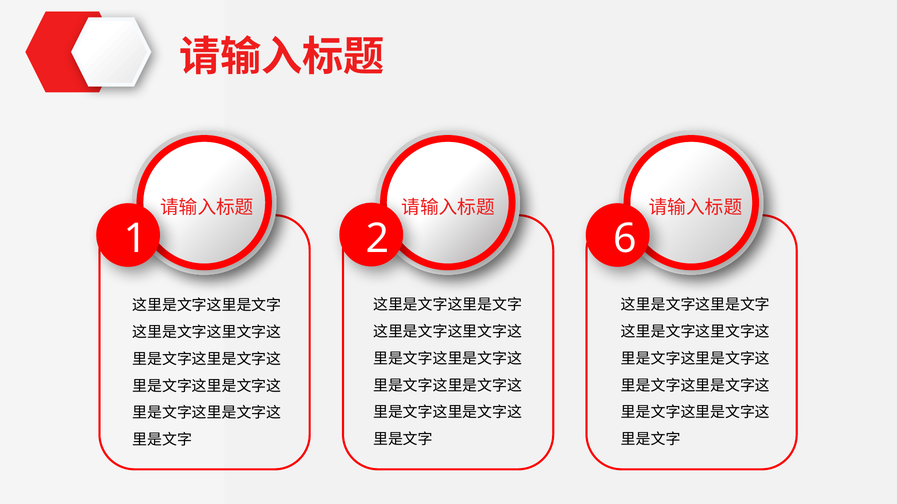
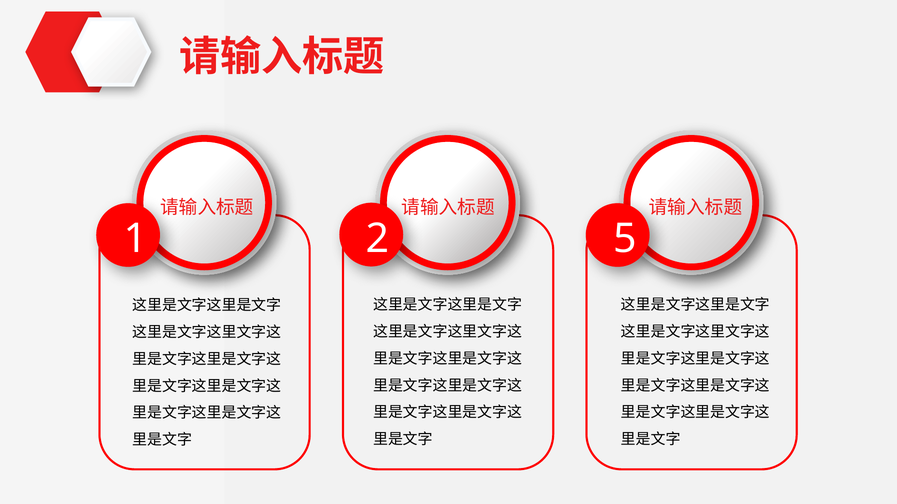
6: 6 -> 5
